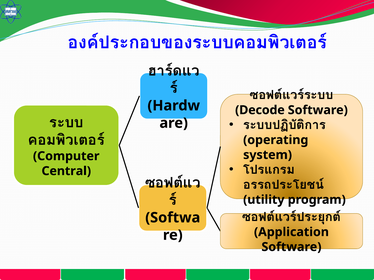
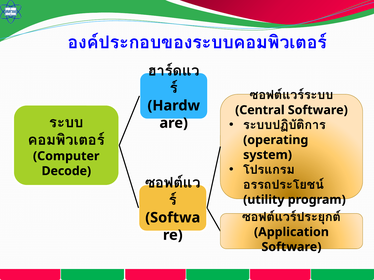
Decode: Decode -> Central
Central: Central -> Decode
